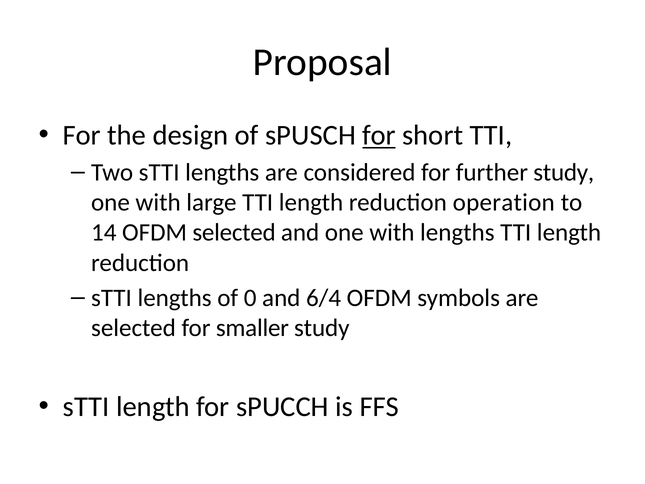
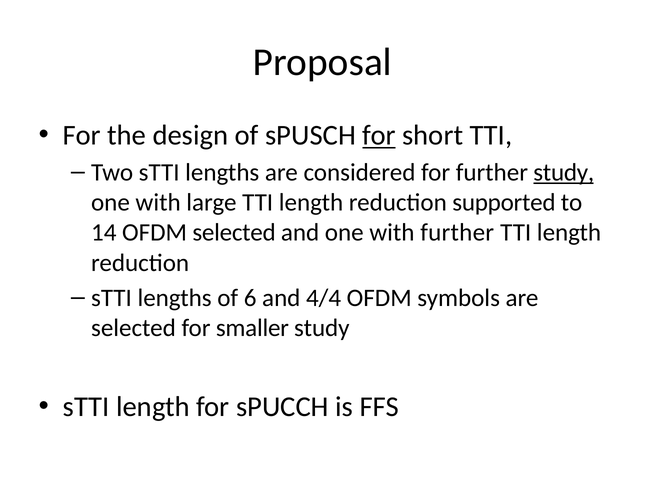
study at (564, 172) underline: none -> present
operation: operation -> supported
with lengths: lengths -> further
0: 0 -> 6
6/4: 6/4 -> 4/4
